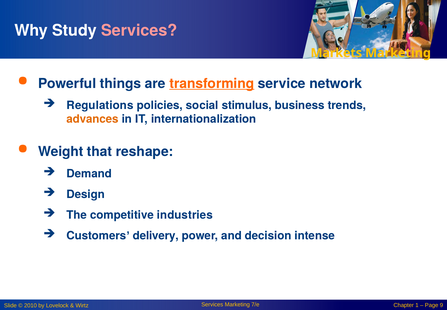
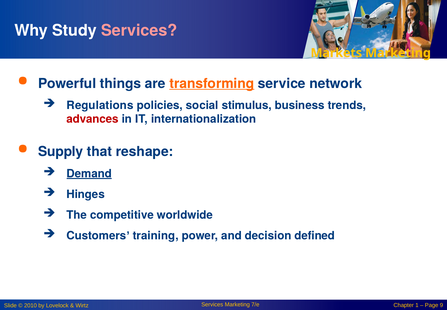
advances colour: orange -> red
Weight: Weight -> Supply
Demand underline: none -> present
Design: Design -> Hinges
industries: industries -> worldwide
delivery: delivery -> training
intense: intense -> defined
